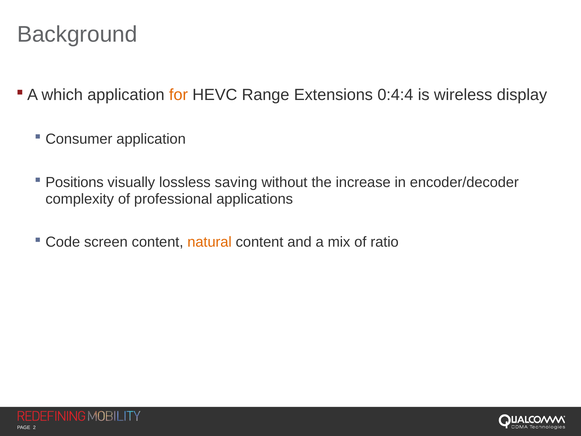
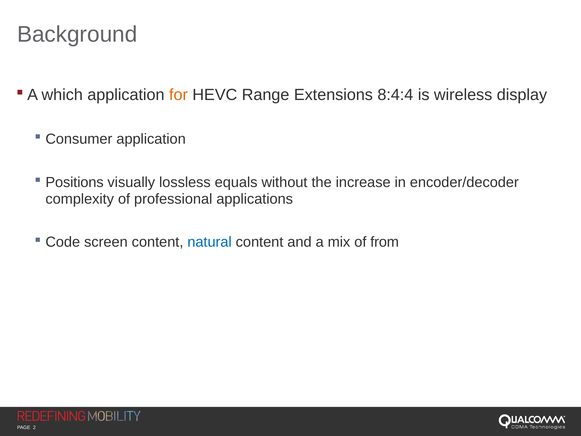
0:4:4: 0:4:4 -> 8:4:4
saving: saving -> equals
natural colour: orange -> blue
ratio: ratio -> from
